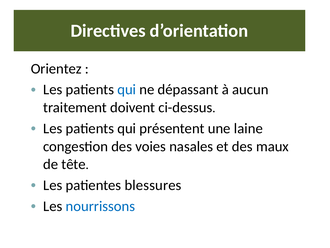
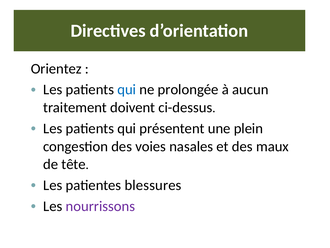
dépassant: dépassant -> prolongée
laine: laine -> plein
nourrissons colour: blue -> purple
